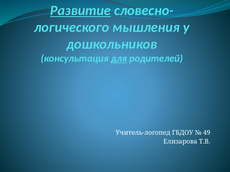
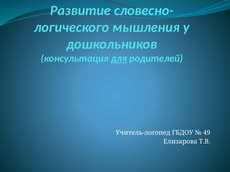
Развитие underline: present -> none
